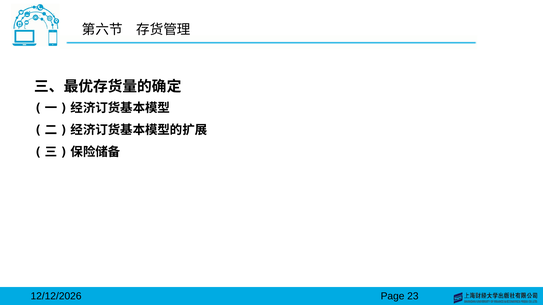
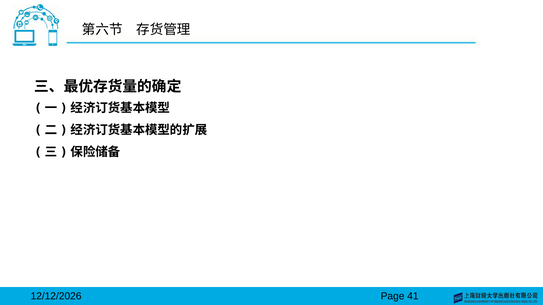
23: 23 -> 41
